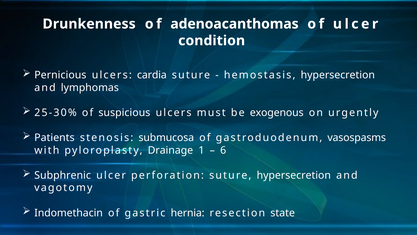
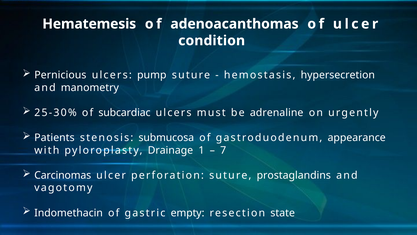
Drunkenness: Drunkenness -> Hematemesis
cardia: cardia -> pump
lymphomas: lymphomas -> manometry
suspicious: suspicious -> subcardiac
exogenous: exogenous -> adrenaline
vasospasms: vasospasms -> appearance
6: 6 -> 7
Subphrenic: Subphrenic -> Carcinomas
suture hypersecretion: hypersecretion -> prostaglandins
hernia: hernia -> empty
